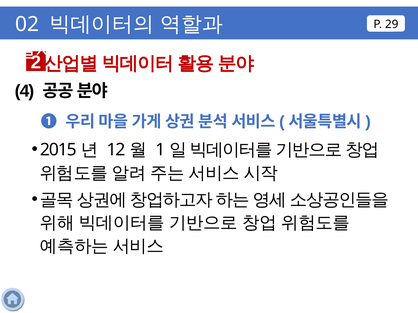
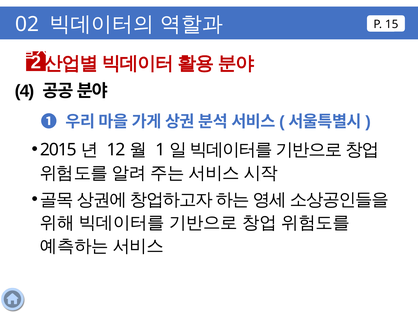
29: 29 -> 15
